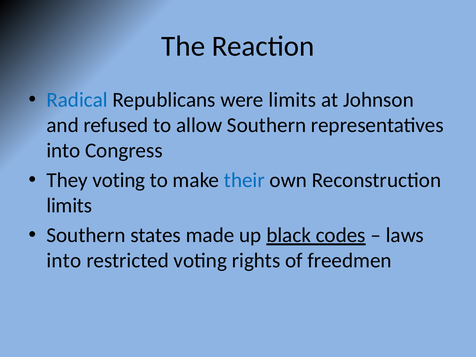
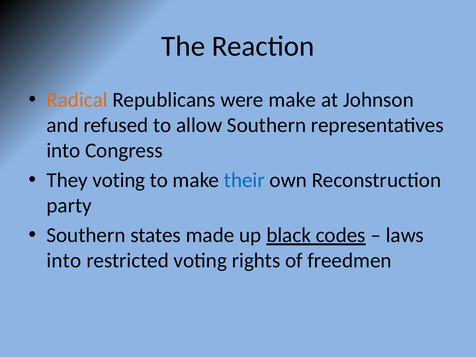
Radical colour: blue -> orange
were limits: limits -> make
limits at (69, 206): limits -> party
